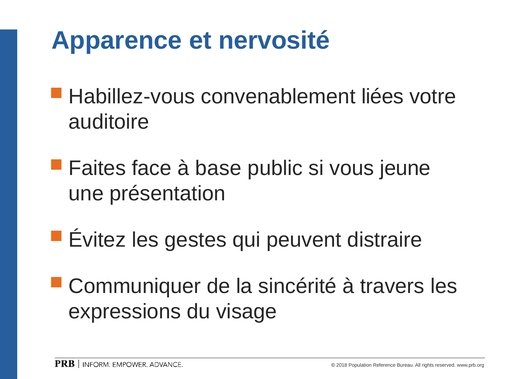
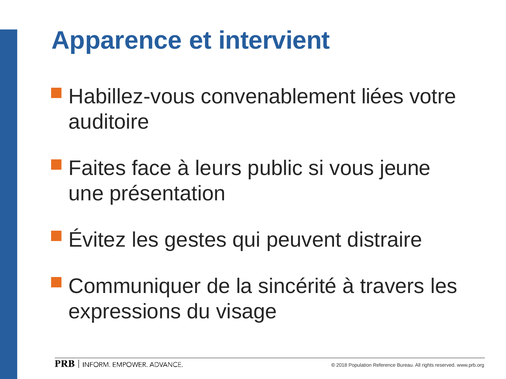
nervosité: nervosité -> intervient
base: base -> leurs
